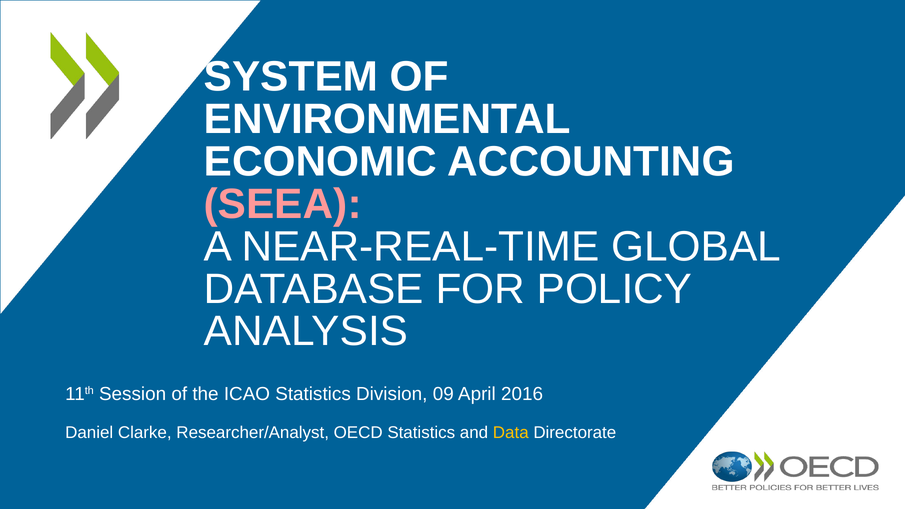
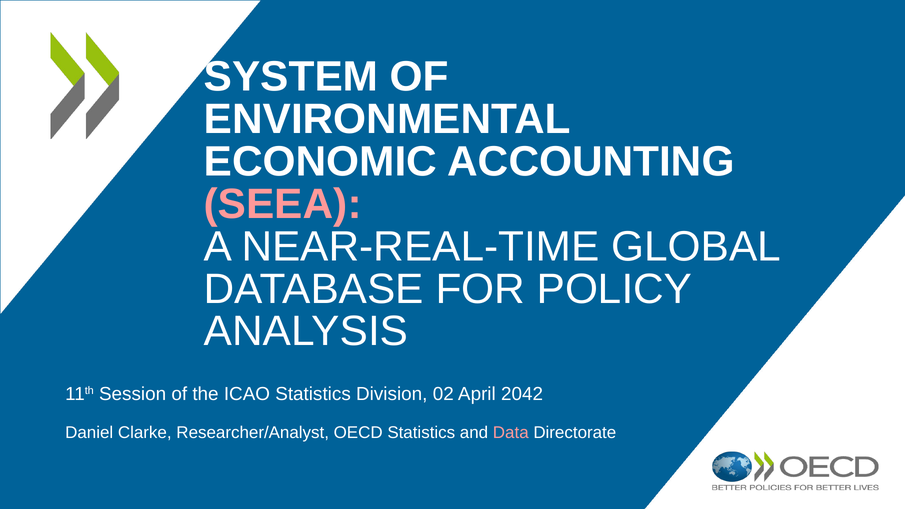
09: 09 -> 02
2016: 2016 -> 2042
Data colour: yellow -> pink
